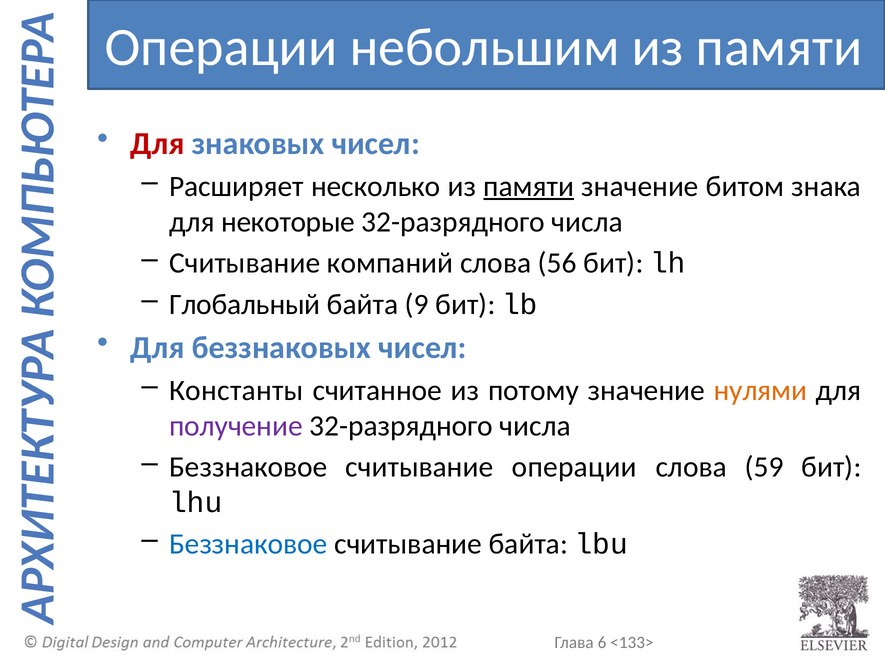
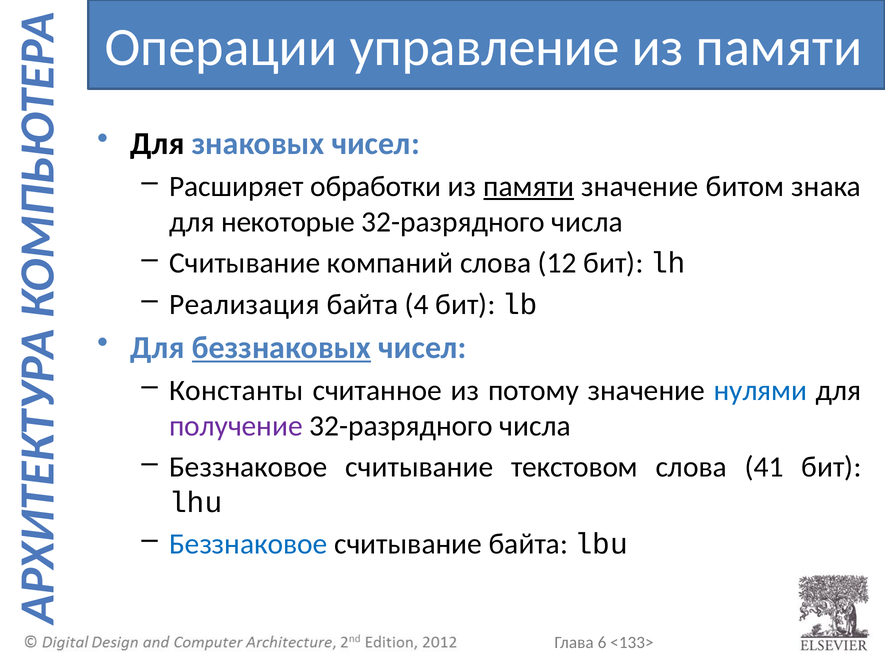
небольшим: небольшим -> управление
Для at (158, 144) colour: red -> black
несколько: несколько -> обработки
56: 56 -> 12
Глобальный: Глобальный -> Реализация
9: 9 -> 4
беззнаковых underline: none -> present
нулями colour: orange -> blue
считывание операции: операции -> текстовом
59: 59 -> 41
